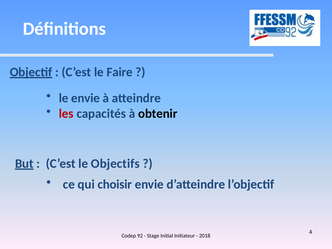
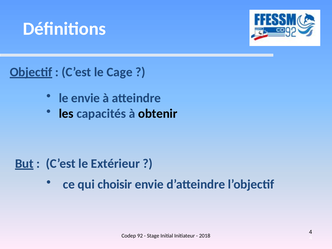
Faire: Faire -> Cage
les colour: red -> black
Objectifs: Objectifs -> Extérieur
